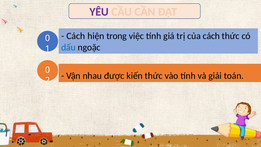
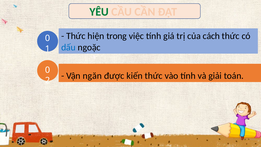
YÊU colour: purple -> green
Cách at (76, 36): Cách -> Thức
nhau: nhau -> ngăn
